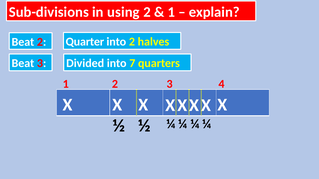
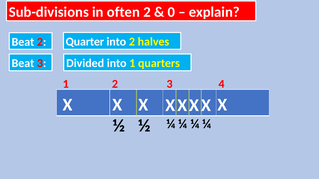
using: using -> often
1 at (171, 12): 1 -> 0
into 7: 7 -> 1
